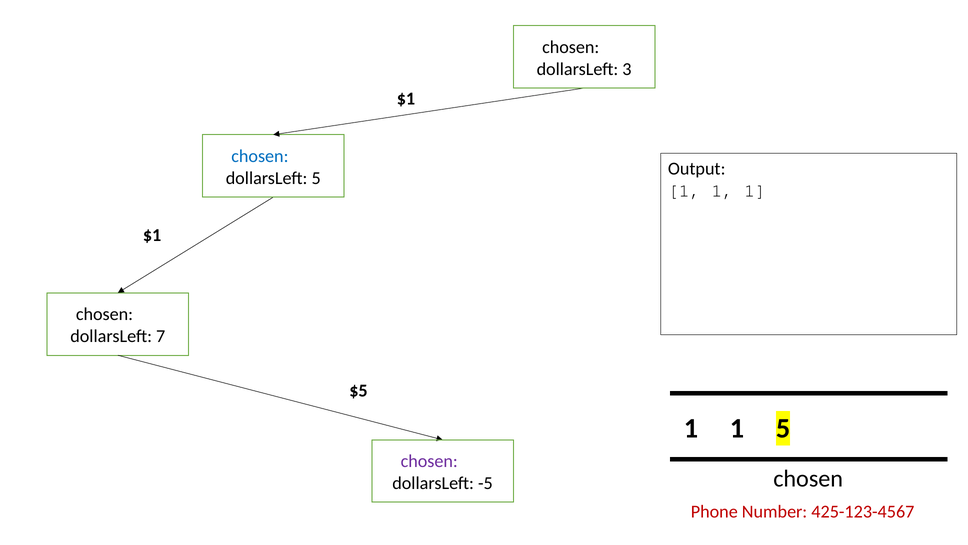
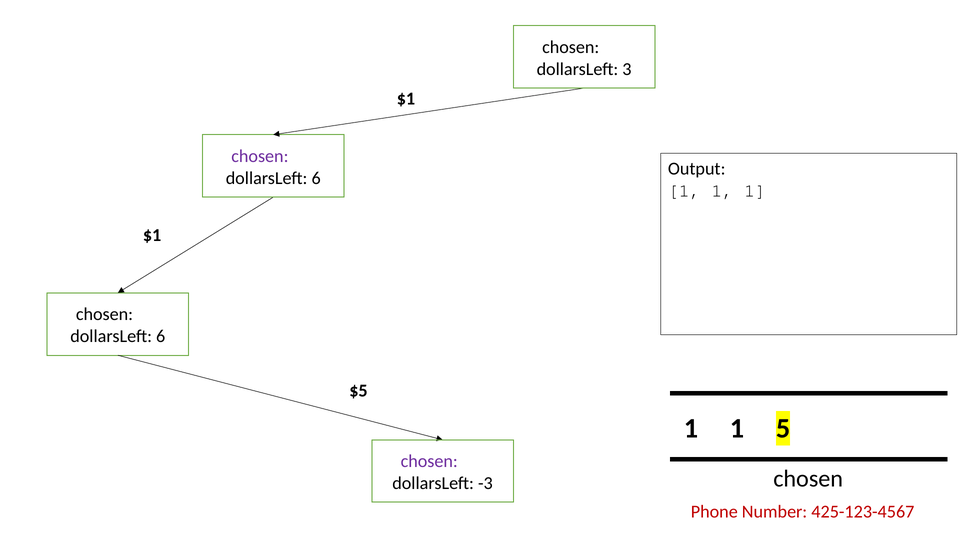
chosen at (260, 156) colour: blue -> purple
5 at (316, 178): 5 -> 6
7 at (161, 336): 7 -> 6
-5: -5 -> -3
